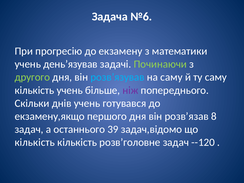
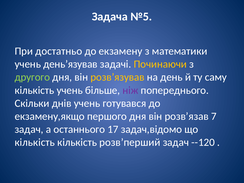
№6: №6 -> №5
прогресію: прогресію -> достатньо
Починаючи colour: light green -> yellow
розв’язував colour: light blue -> yellow
на саму: саму -> день
8: 8 -> 7
39: 39 -> 17
розв’головне: розв’головне -> розв’перший
